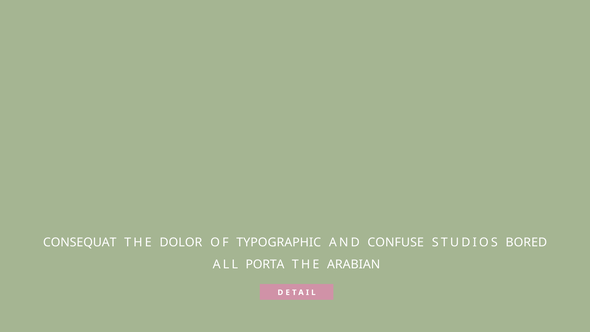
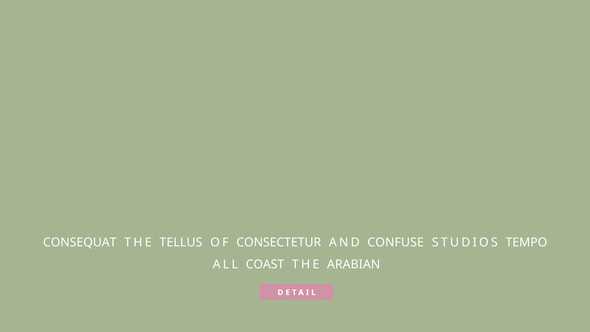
DOLOR: DOLOR -> TELLUS
TYPOGRAPHIC: TYPOGRAPHIC -> CONSECTETUR
BORED: BORED -> TEMPO
PORTA: PORTA -> COAST
